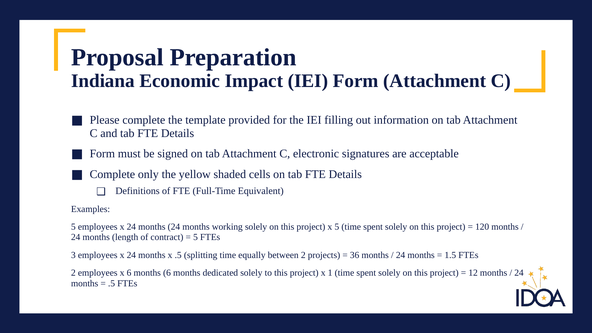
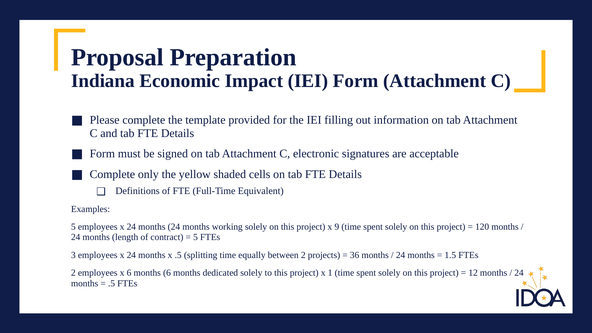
x 5: 5 -> 9
